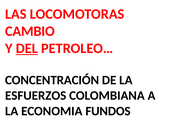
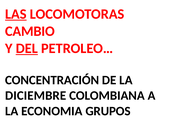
LAS underline: none -> present
ESFUERZOS: ESFUERZOS -> DICIEMBRE
FUNDOS: FUNDOS -> GRUPOS
